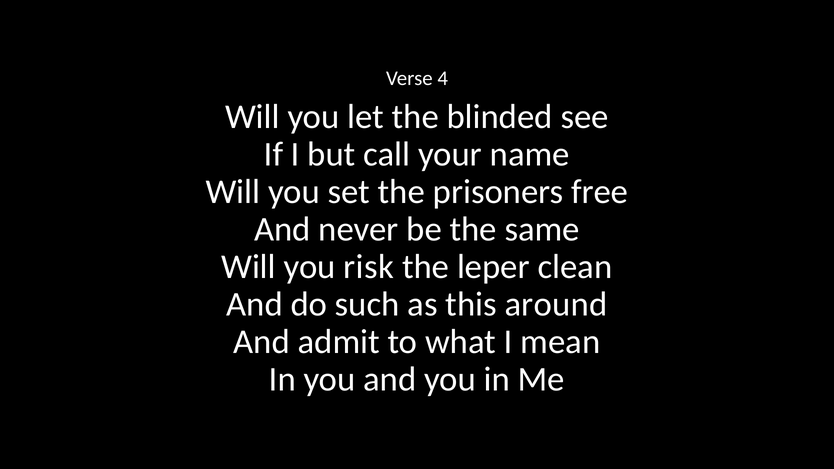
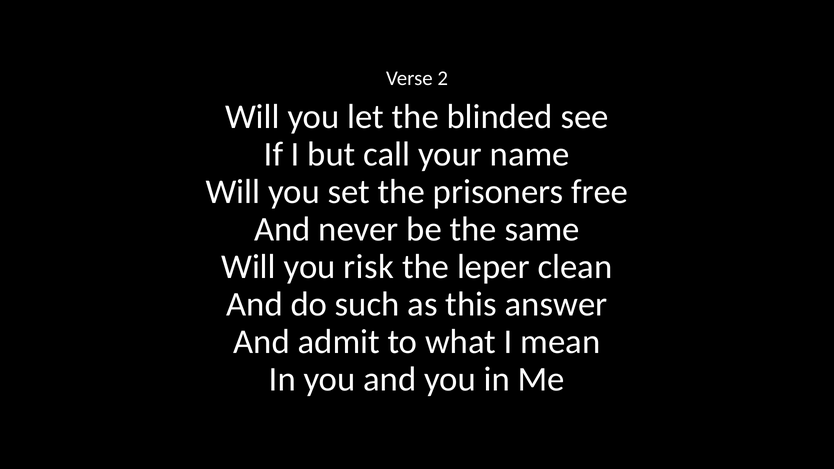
4: 4 -> 2
around: around -> answer
